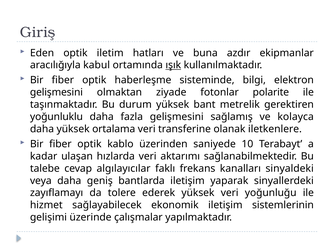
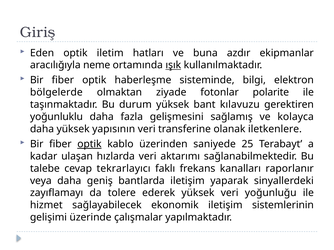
kabul: kabul -> neme
gelişmesini at (56, 93): gelişmesini -> bölgelerde
metrelik: metrelik -> kılavuzu
ortalama: ortalama -> yapısının
optik at (89, 144) underline: none -> present
10: 10 -> 25
algılayıcılar: algılayıcılar -> tekrarlayıcı
sinyaldeki: sinyaldeki -> raporlanır
